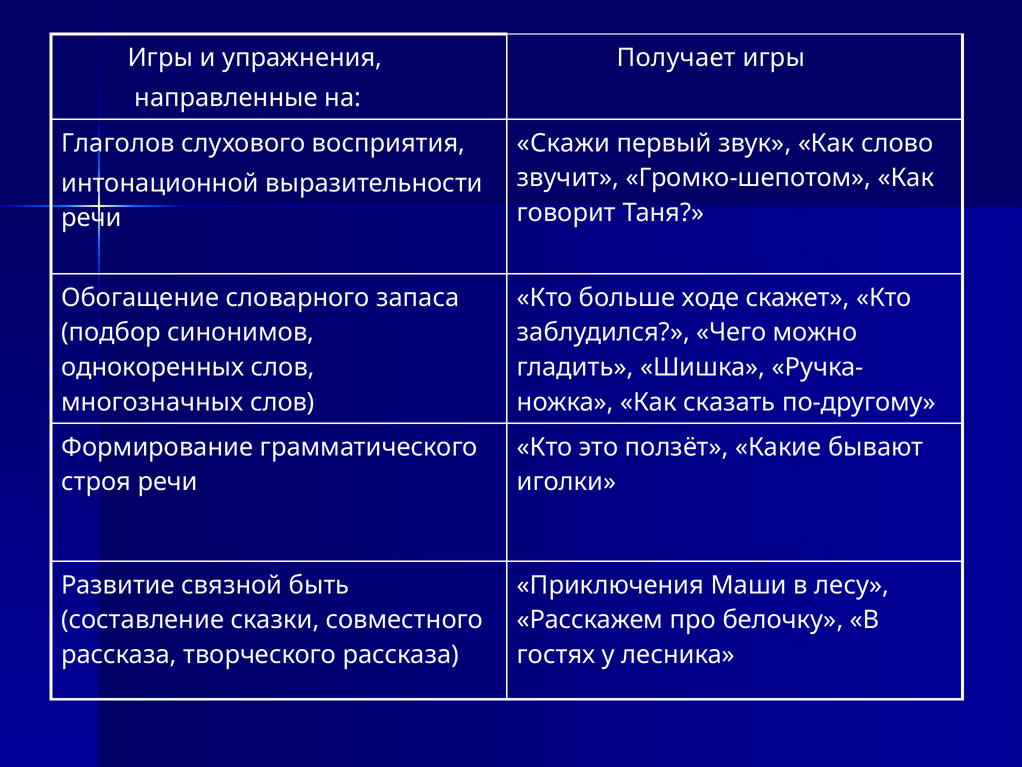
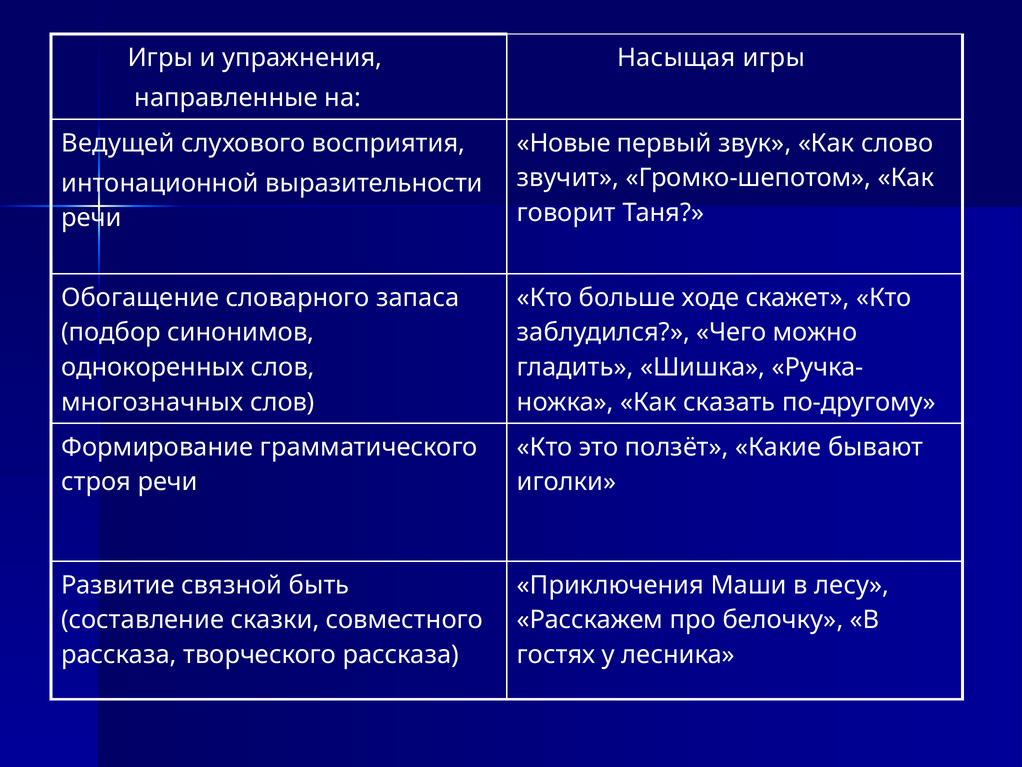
Получает: Получает -> Насыщая
Глаголов: Глаголов -> Ведущей
Скажи: Скажи -> Новые
